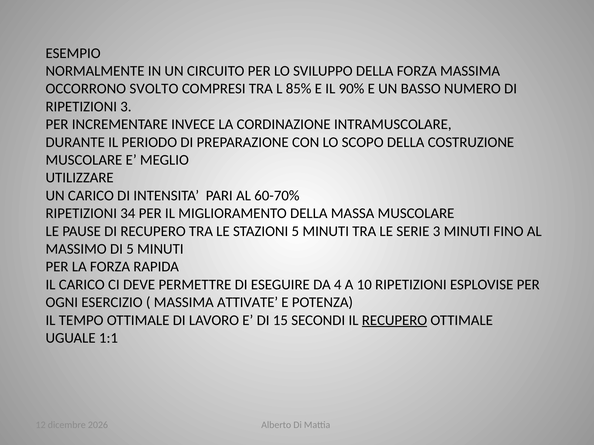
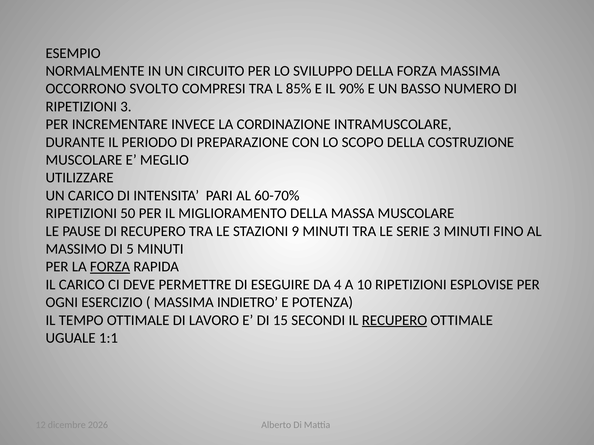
34: 34 -> 50
STAZIONI 5: 5 -> 9
FORZA at (110, 267) underline: none -> present
ATTIVATE: ATTIVATE -> INDIETRO
